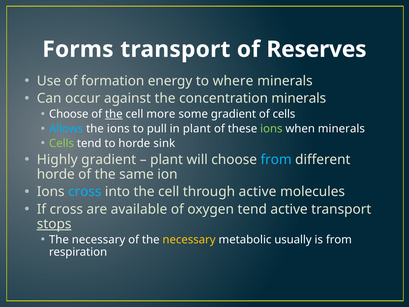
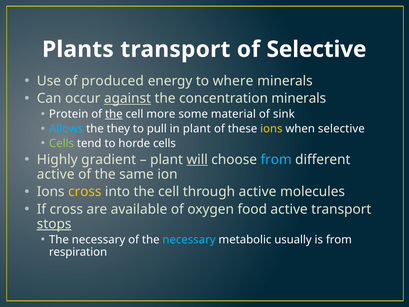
Forms: Forms -> Plants
of Reserves: Reserves -> Selective
formation: formation -> produced
against underline: none -> present
Choose at (69, 114): Choose -> Protein
some gradient: gradient -> material
of cells: cells -> sink
the ions: ions -> they
ions at (271, 129) colour: light green -> yellow
when minerals: minerals -> selective
horde sink: sink -> cells
will underline: none -> present
horde at (56, 174): horde -> active
cross at (85, 192) colour: light blue -> yellow
oxygen tend: tend -> food
necessary at (189, 239) colour: yellow -> light blue
